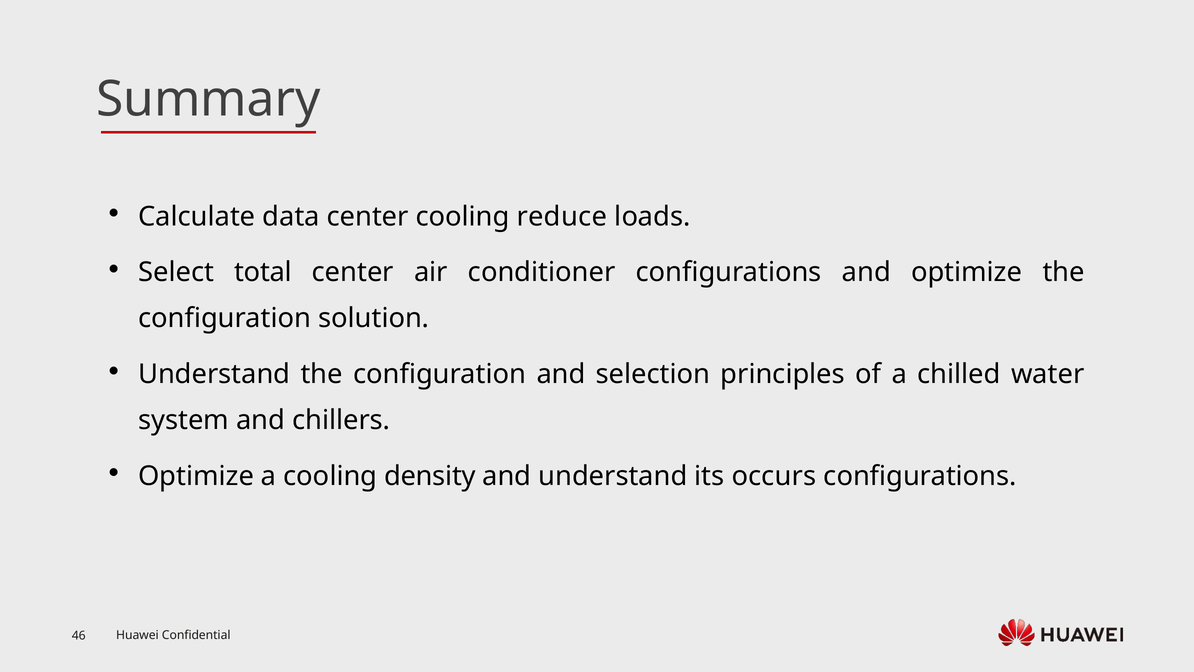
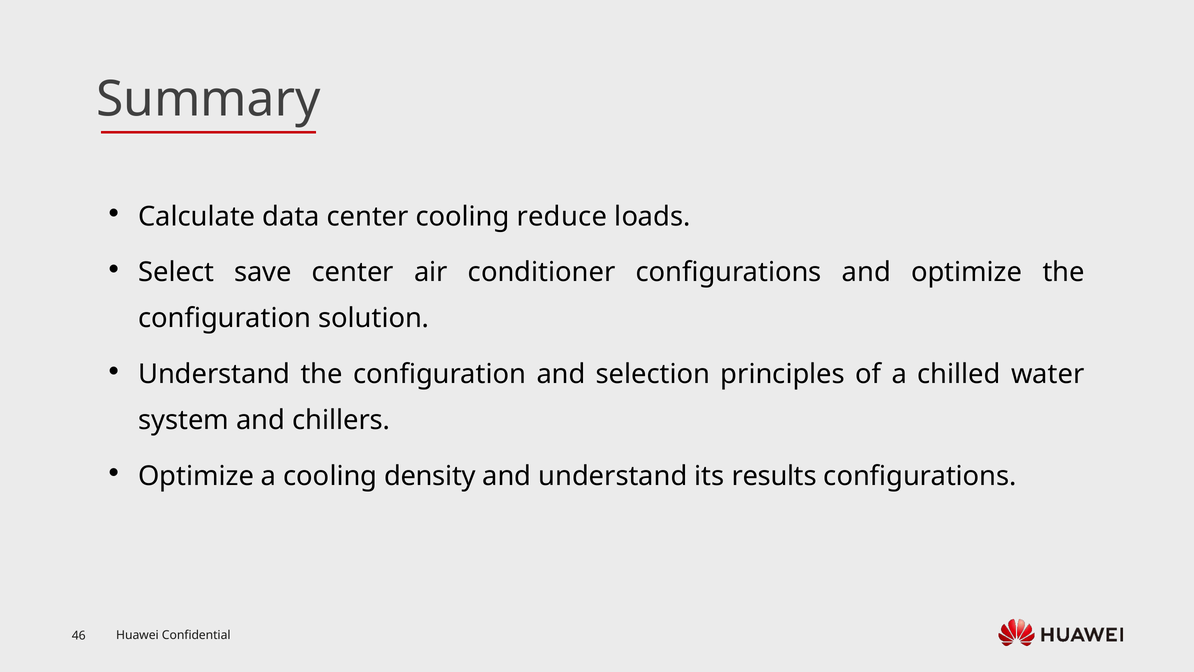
total: total -> save
occurs: occurs -> results
